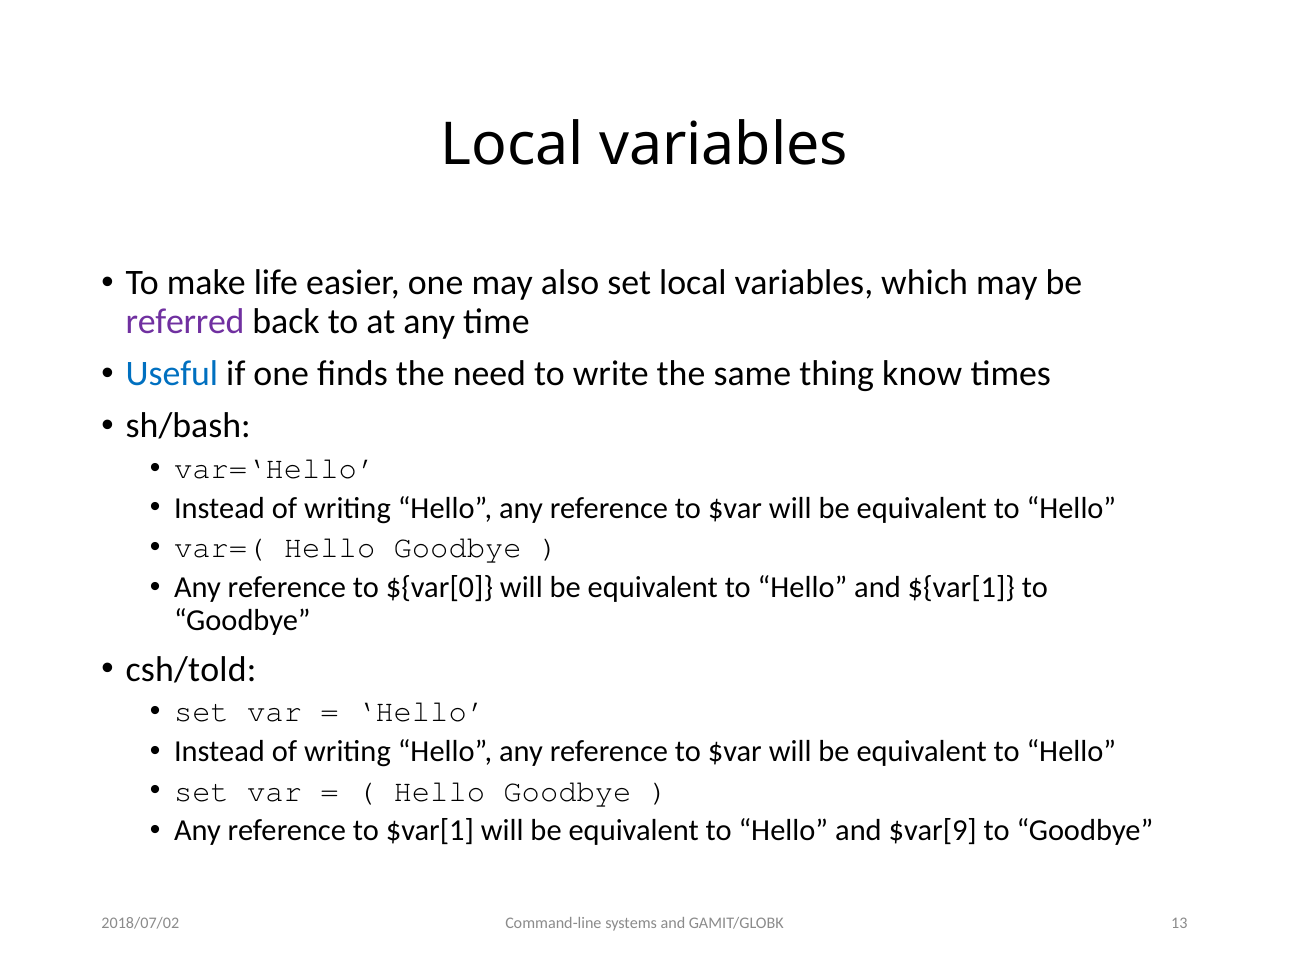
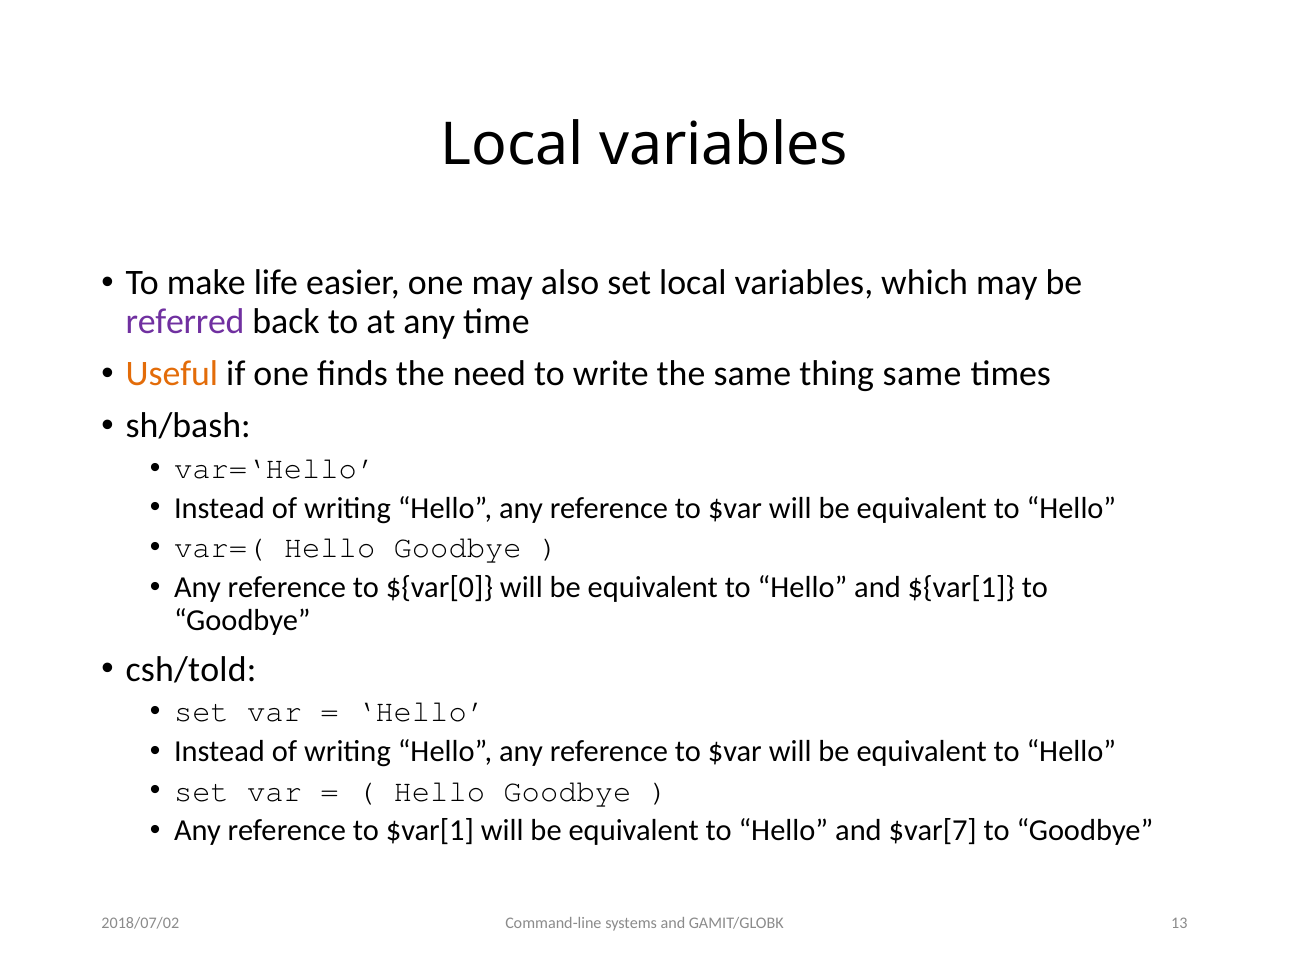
Useful colour: blue -> orange
thing know: know -> same
$var[9: $var[9 -> $var[7
